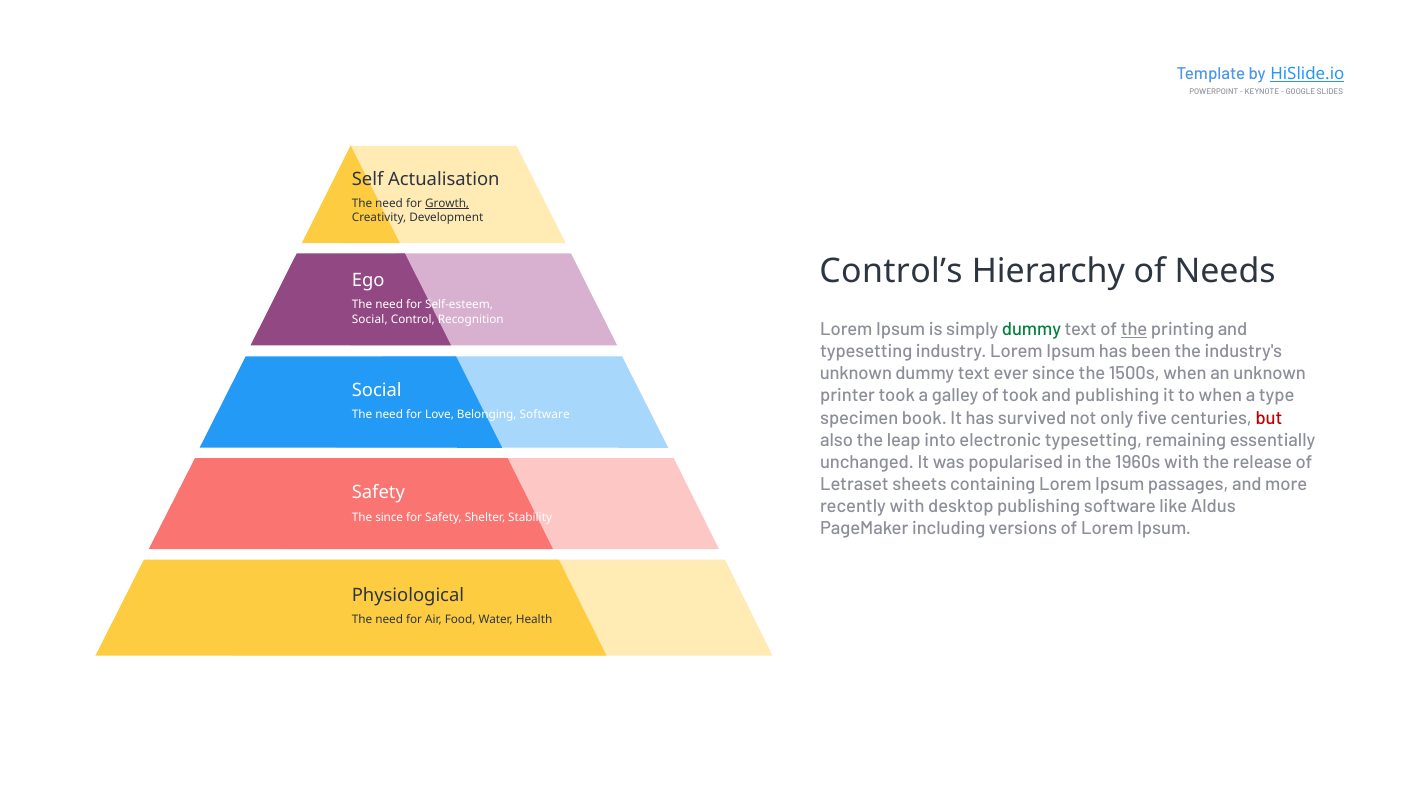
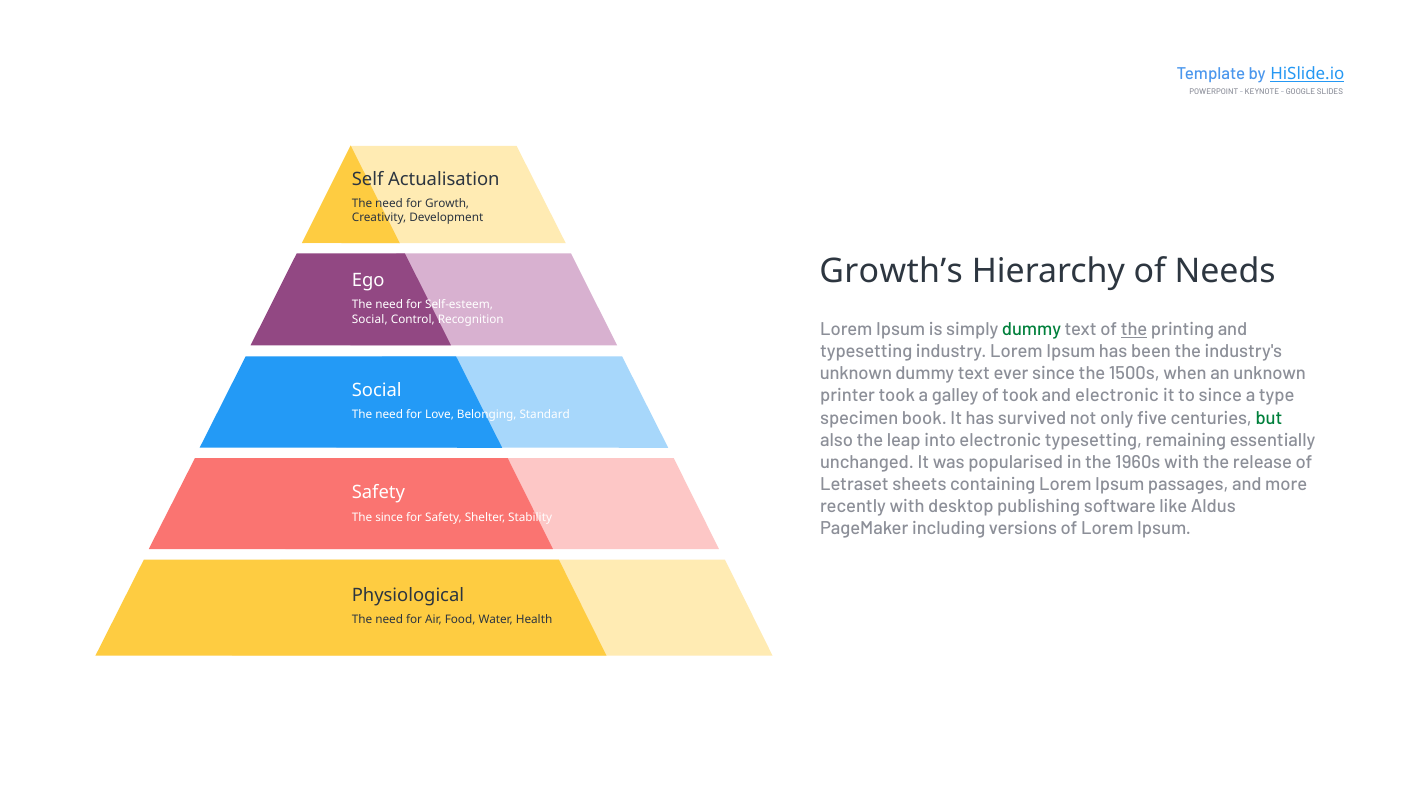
Growth underline: present -> none
Control’s: Control’s -> Growth’s
and publishing: publishing -> electronic
to when: when -> since
but colour: red -> green
Belonging Software: Software -> Standard
